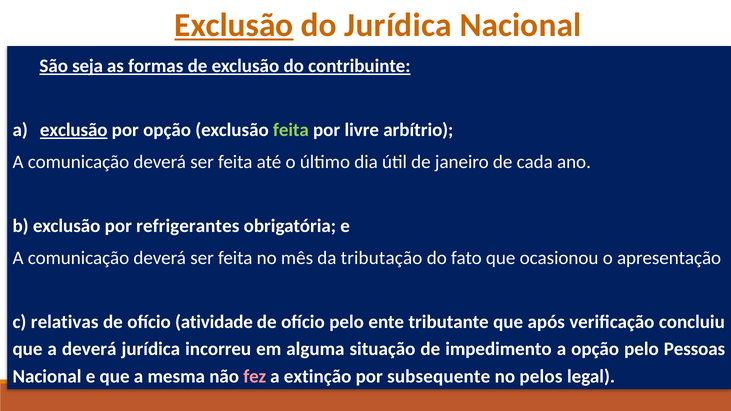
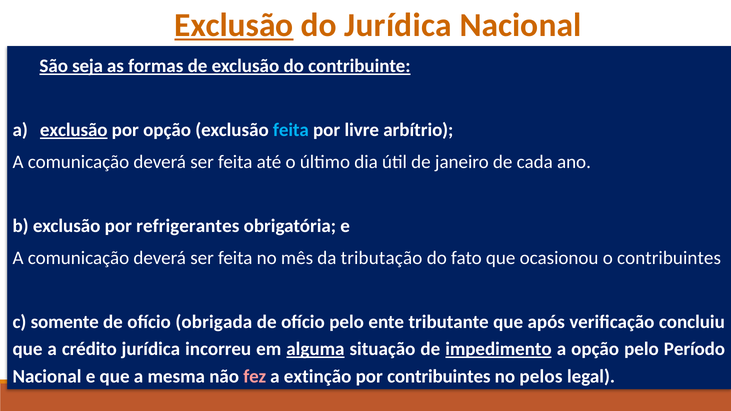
feita at (291, 130) colour: light green -> light blue
o apresentação: apresentação -> contribuintes
relativas: relativas -> somente
atividade: atividade -> obrigada
a deverá: deverá -> crédito
alguma underline: none -> present
impedimento underline: none -> present
Pessoas: Pessoas -> Período
por subsequente: subsequente -> contribuintes
